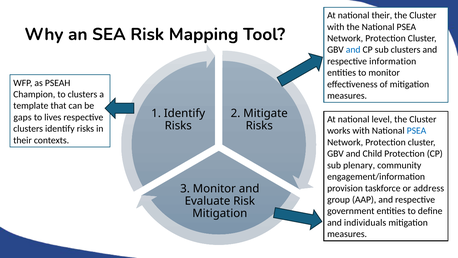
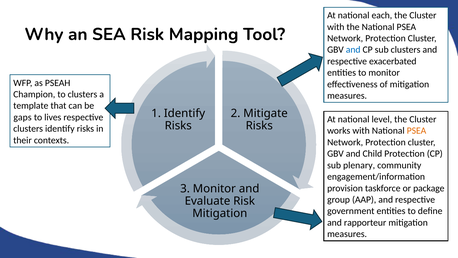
national their: their -> each
information: information -> exacerbated
PSEA at (417, 131) colour: blue -> orange
address: address -> package
individuals: individuals -> rapporteur
